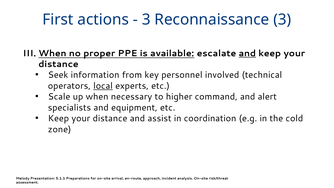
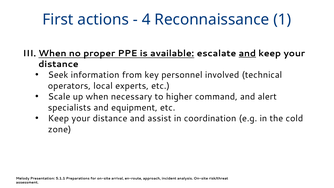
3 at (146, 20): 3 -> 4
Reconnaissance 3: 3 -> 1
local underline: present -> none
